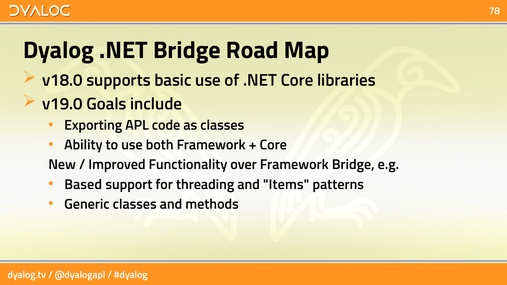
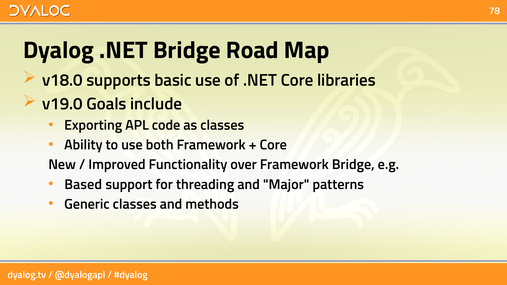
Items: Items -> Major
